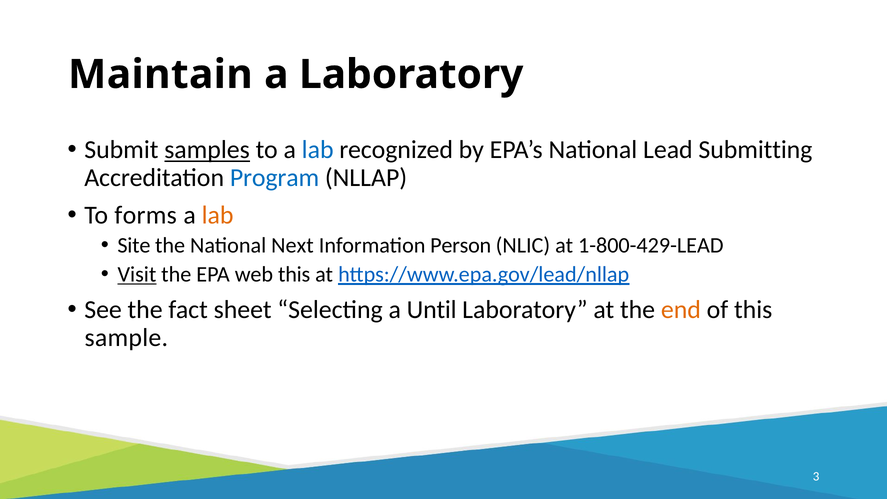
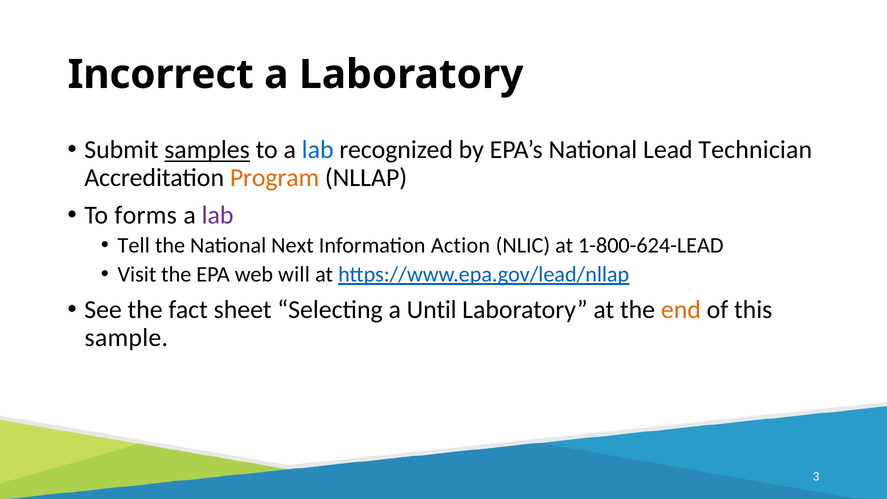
Maintain: Maintain -> Incorrect
Submitting: Submitting -> Technician
Program colour: blue -> orange
lab at (218, 215) colour: orange -> purple
Site: Site -> Tell
Person: Person -> Action
1-800-429-LEAD: 1-800-429-LEAD -> 1-800-624-LEAD
Visit underline: present -> none
web this: this -> will
